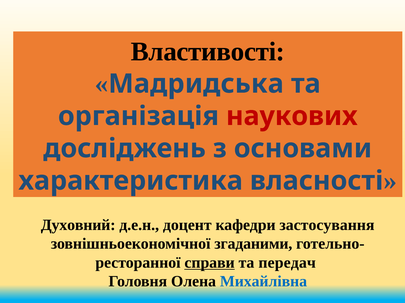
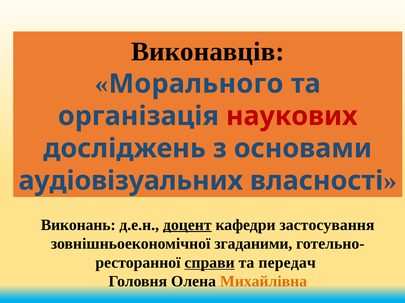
Властивості: Властивості -> Виконавців
Мадридська: Мадридська -> Морального
характеристика: характеристика -> аудіовізуальних
Духовний: Духовний -> Виконань
доцент underline: none -> present
Михайлівна colour: blue -> orange
